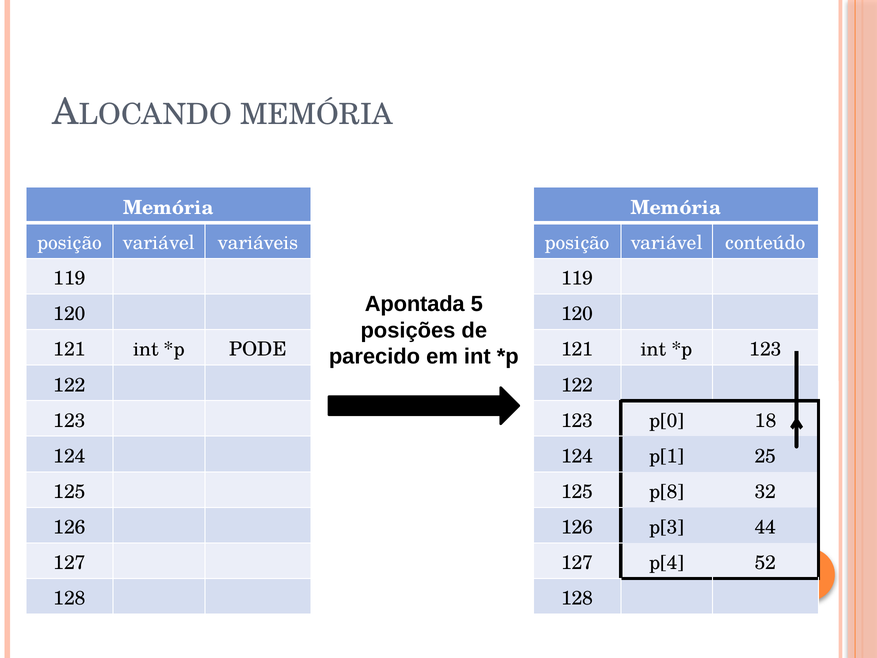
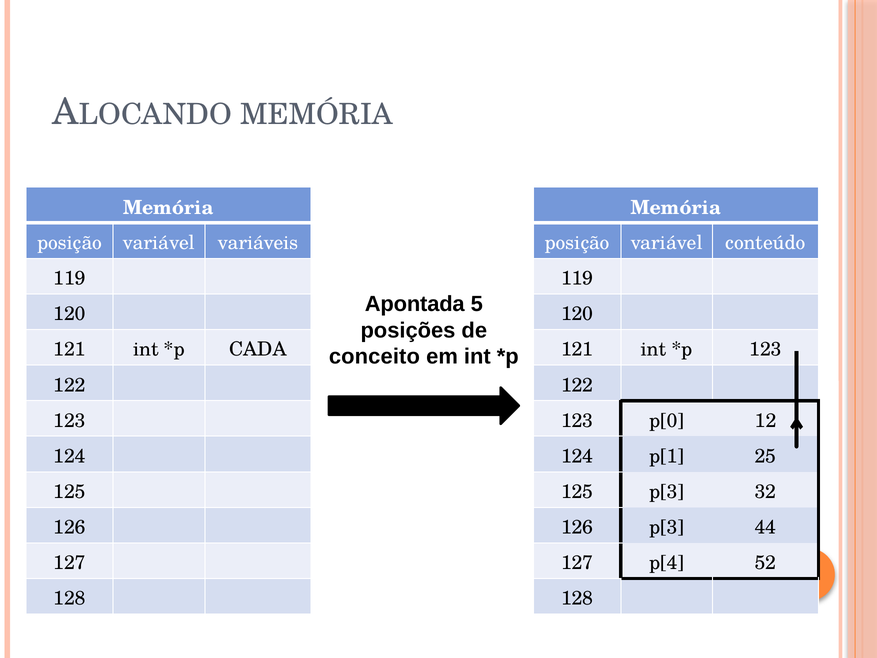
PODE: PODE -> CADA
parecido: parecido -> conceito
18: 18 -> 12
125 p[8: p[8 -> p[3
